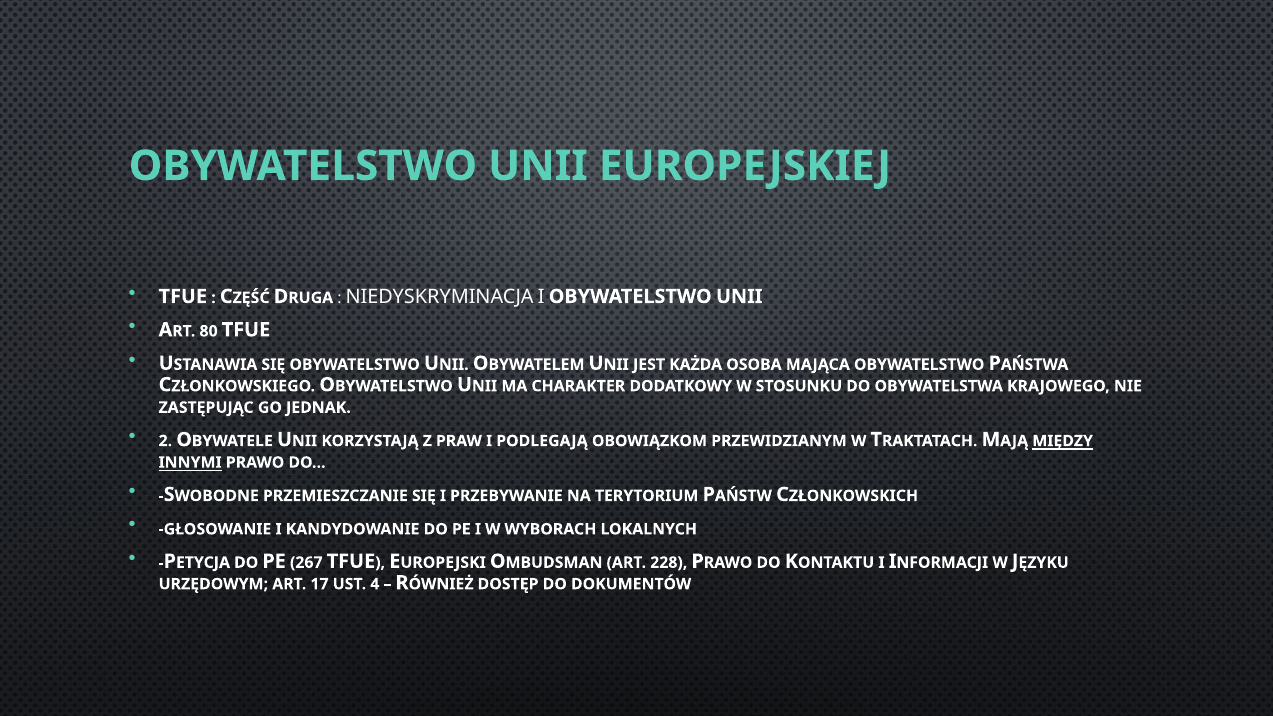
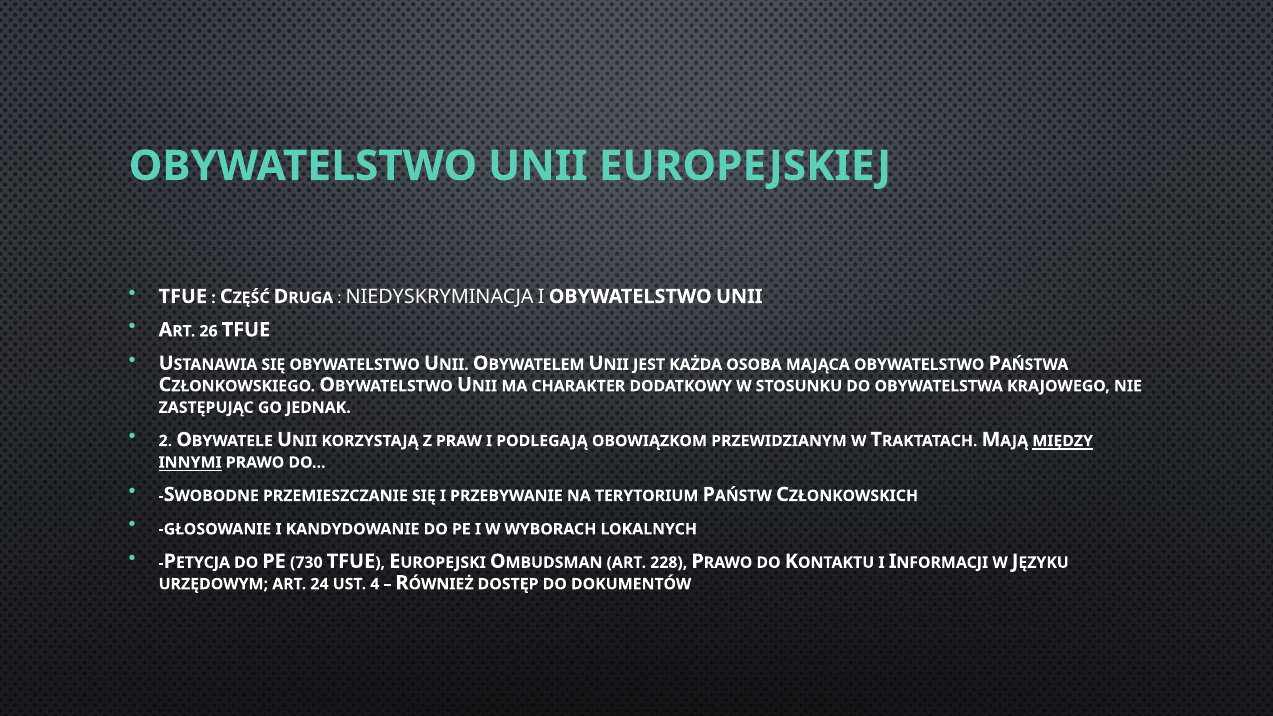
80: 80 -> 26
267: 267 -> 730
17: 17 -> 24
